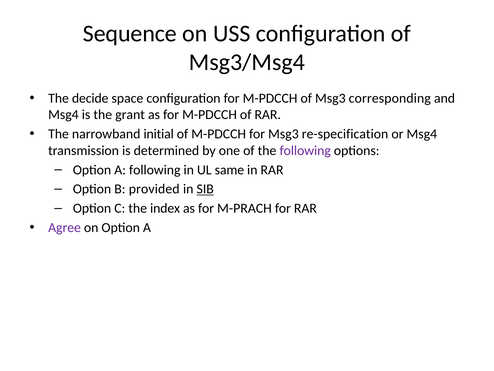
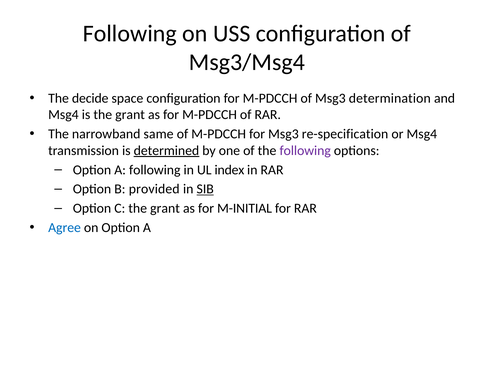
Sequence at (130, 33): Sequence -> Following
corresponding: corresponding -> determination
initial: initial -> same
determined underline: none -> present
same: same -> index
C the index: index -> grant
M-PRACH: M-PRACH -> M-INITIAL
Agree colour: purple -> blue
